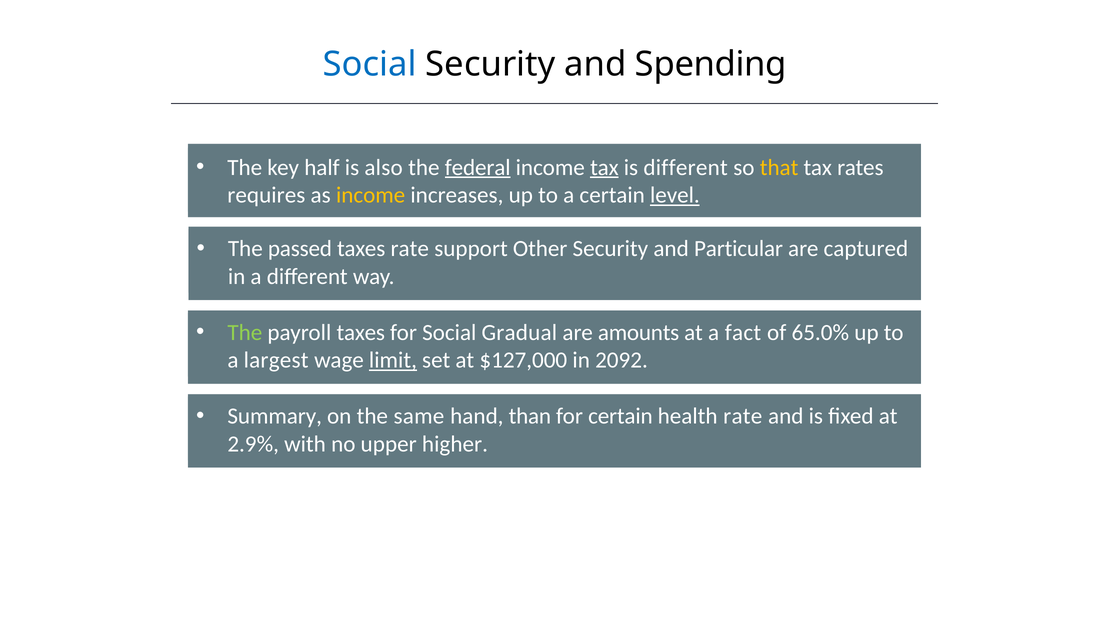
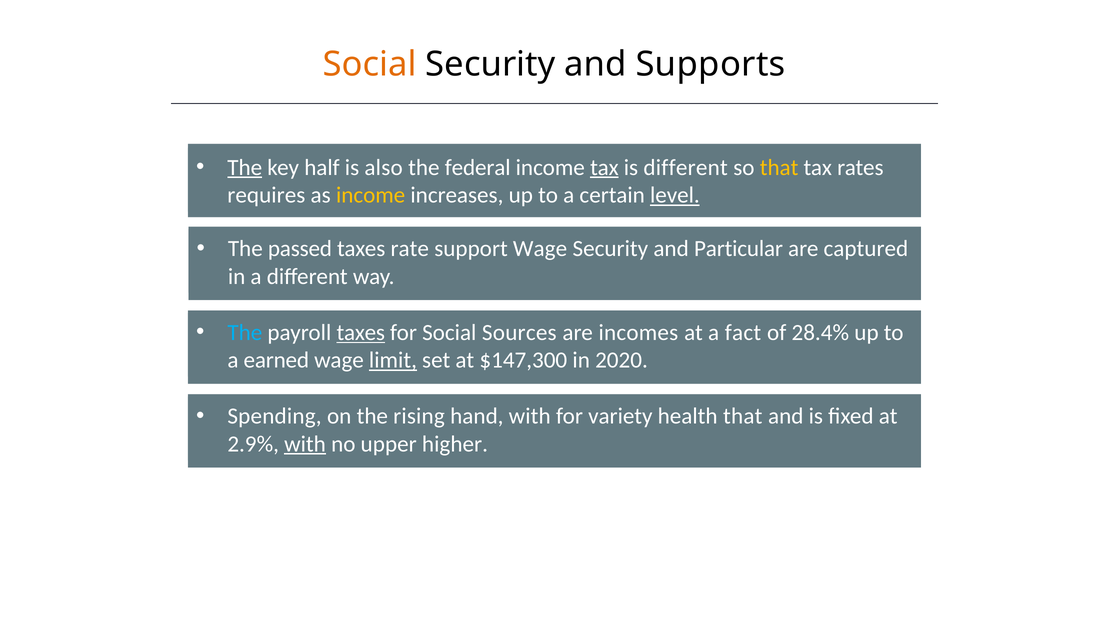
Social at (370, 65) colour: blue -> orange
Spending: Spending -> Supports
The at (245, 167) underline: none -> present
federal underline: present -> none
support Other: Other -> Wage
The at (245, 332) colour: light green -> light blue
taxes at (361, 332) underline: none -> present
Gradual: Gradual -> Sources
amounts: amounts -> incomes
65.0%: 65.0% -> 28.4%
largest: largest -> earned
$127,000: $127,000 -> $147,300
2092: 2092 -> 2020
Summary: Summary -> Spending
same: same -> rising
hand than: than -> with
for certain: certain -> variety
health rate: rate -> that
with at (305, 444) underline: none -> present
